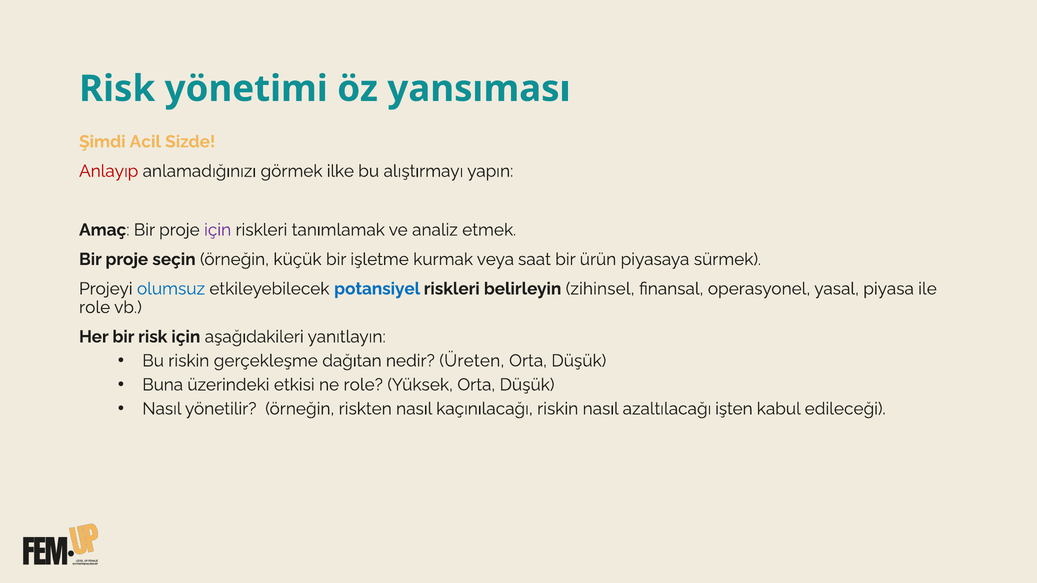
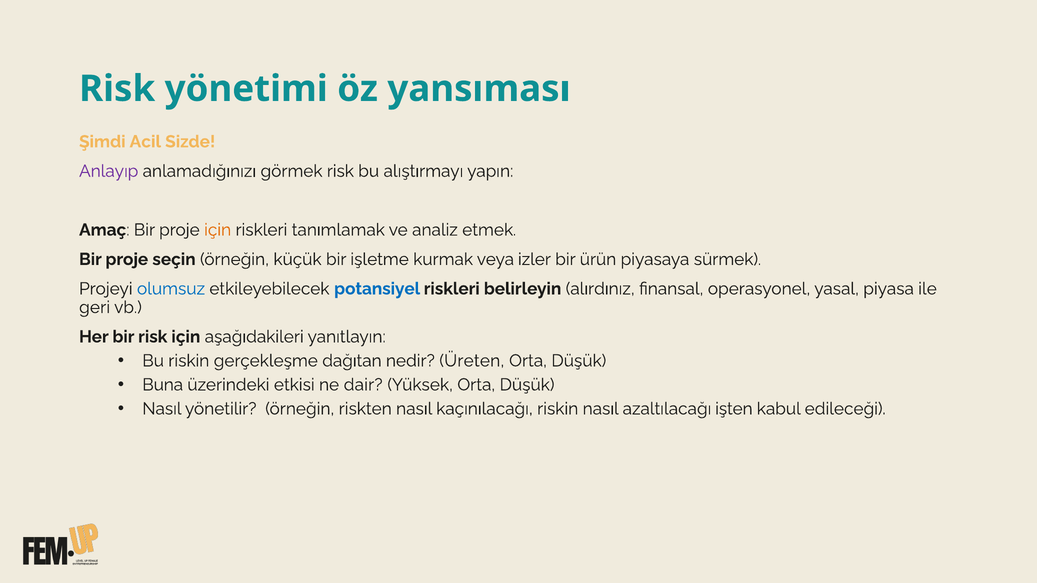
Anlayıp colour: red -> purple
görmek ilke: ilke -> risk
için at (218, 230) colour: purple -> orange
saat: saat -> izler
zihinsel: zihinsel -> alırdınız
role at (95, 307): role -> geri
ne role: role -> dair
